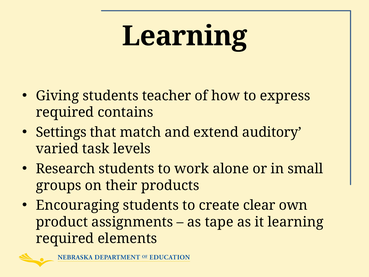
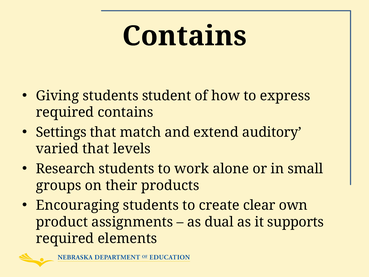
Learning at (185, 36): Learning -> Contains
teacher: teacher -> student
varied task: task -> that
tape: tape -> dual
it learning: learning -> supports
